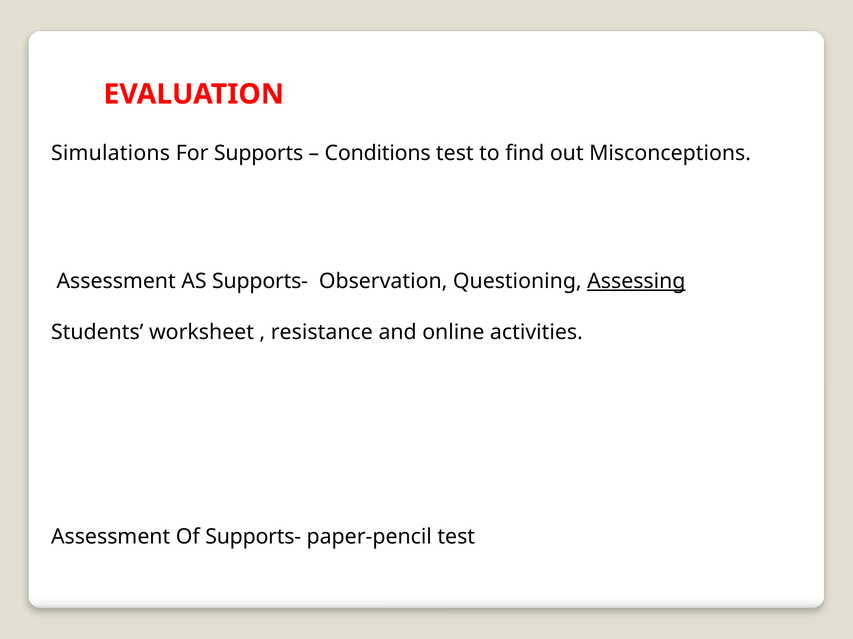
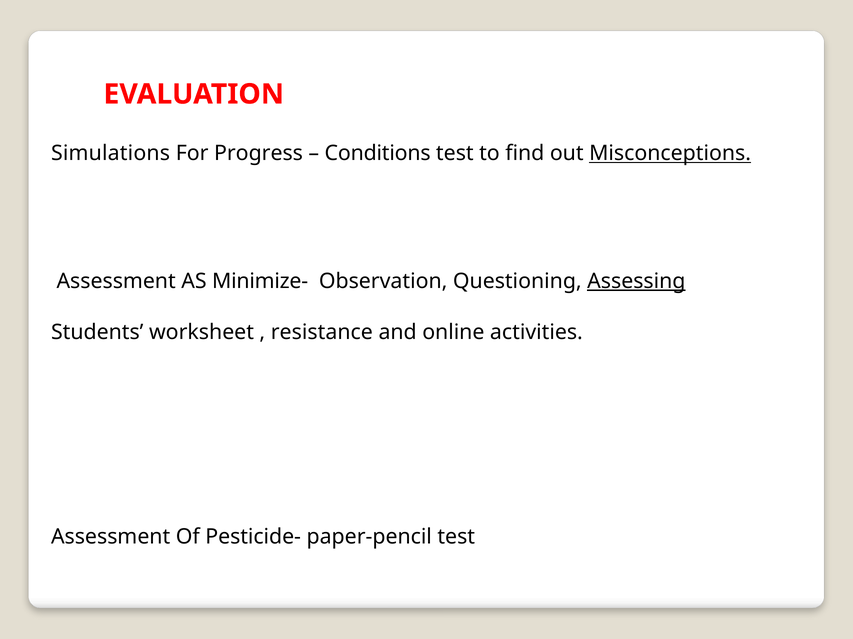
Supports: Supports -> Progress
Misconceptions underline: none -> present
AS Supports-: Supports- -> Minimize-
Of Supports-: Supports- -> Pesticide-
